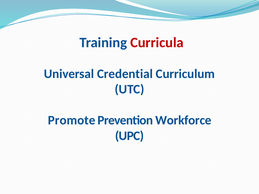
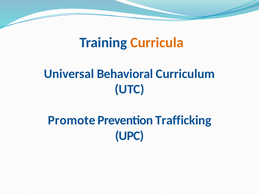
Curricula colour: red -> orange
Credential: Credential -> Behavioral
Workforce: Workforce -> Trafficking
